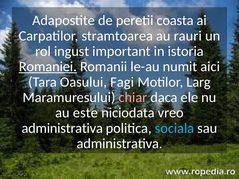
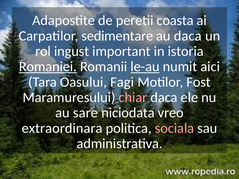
stramtoarea: stramtoarea -> sedimentare
au rauri: rauri -> daca
le-au underline: none -> present
Larg: Larg -> Fost
este: este -> sare
administrativa at (62, 128): administrativa -> extraordinara
sociala colour: light blue -> pink
